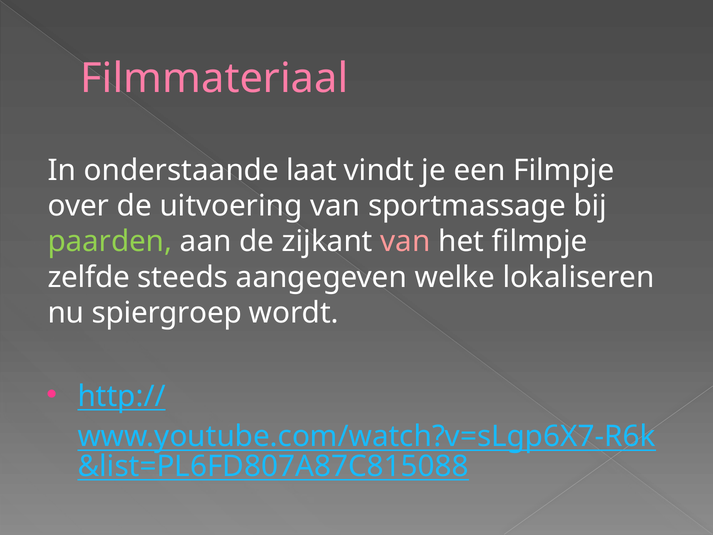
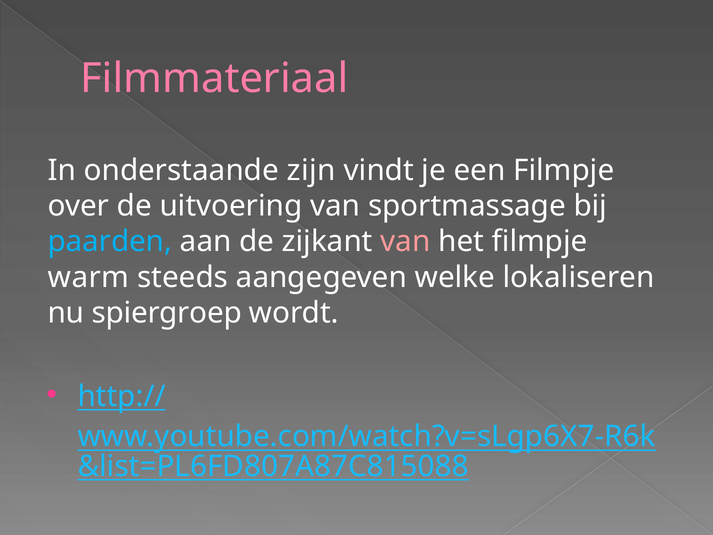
laat: laat -> zijn
paarden colour: light green -> light blue
zelfde: zelfde -> warm
